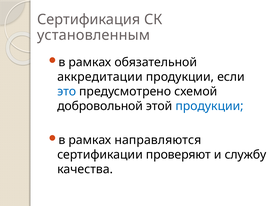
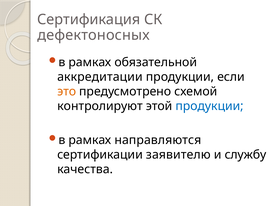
установленным: установленным -> дефектоносных
это colour: blue -> orange
добровольной: добровольной -> контролируют
проверяют: проверяют -> заявителю
